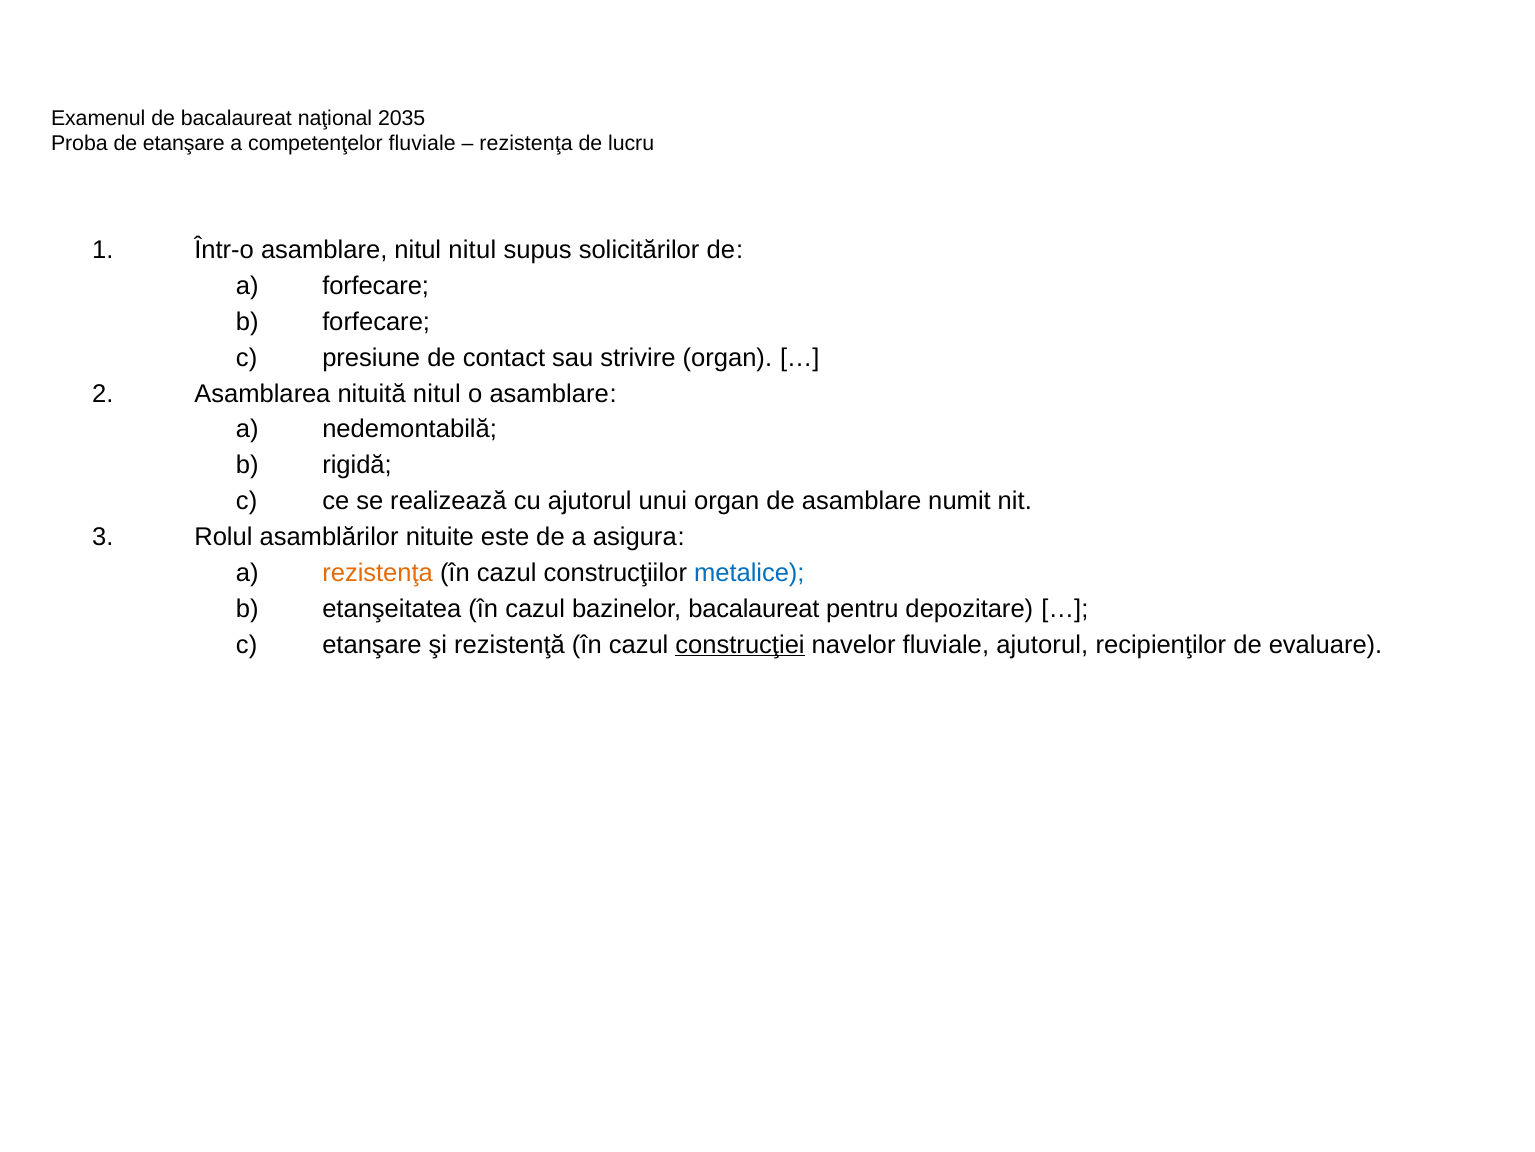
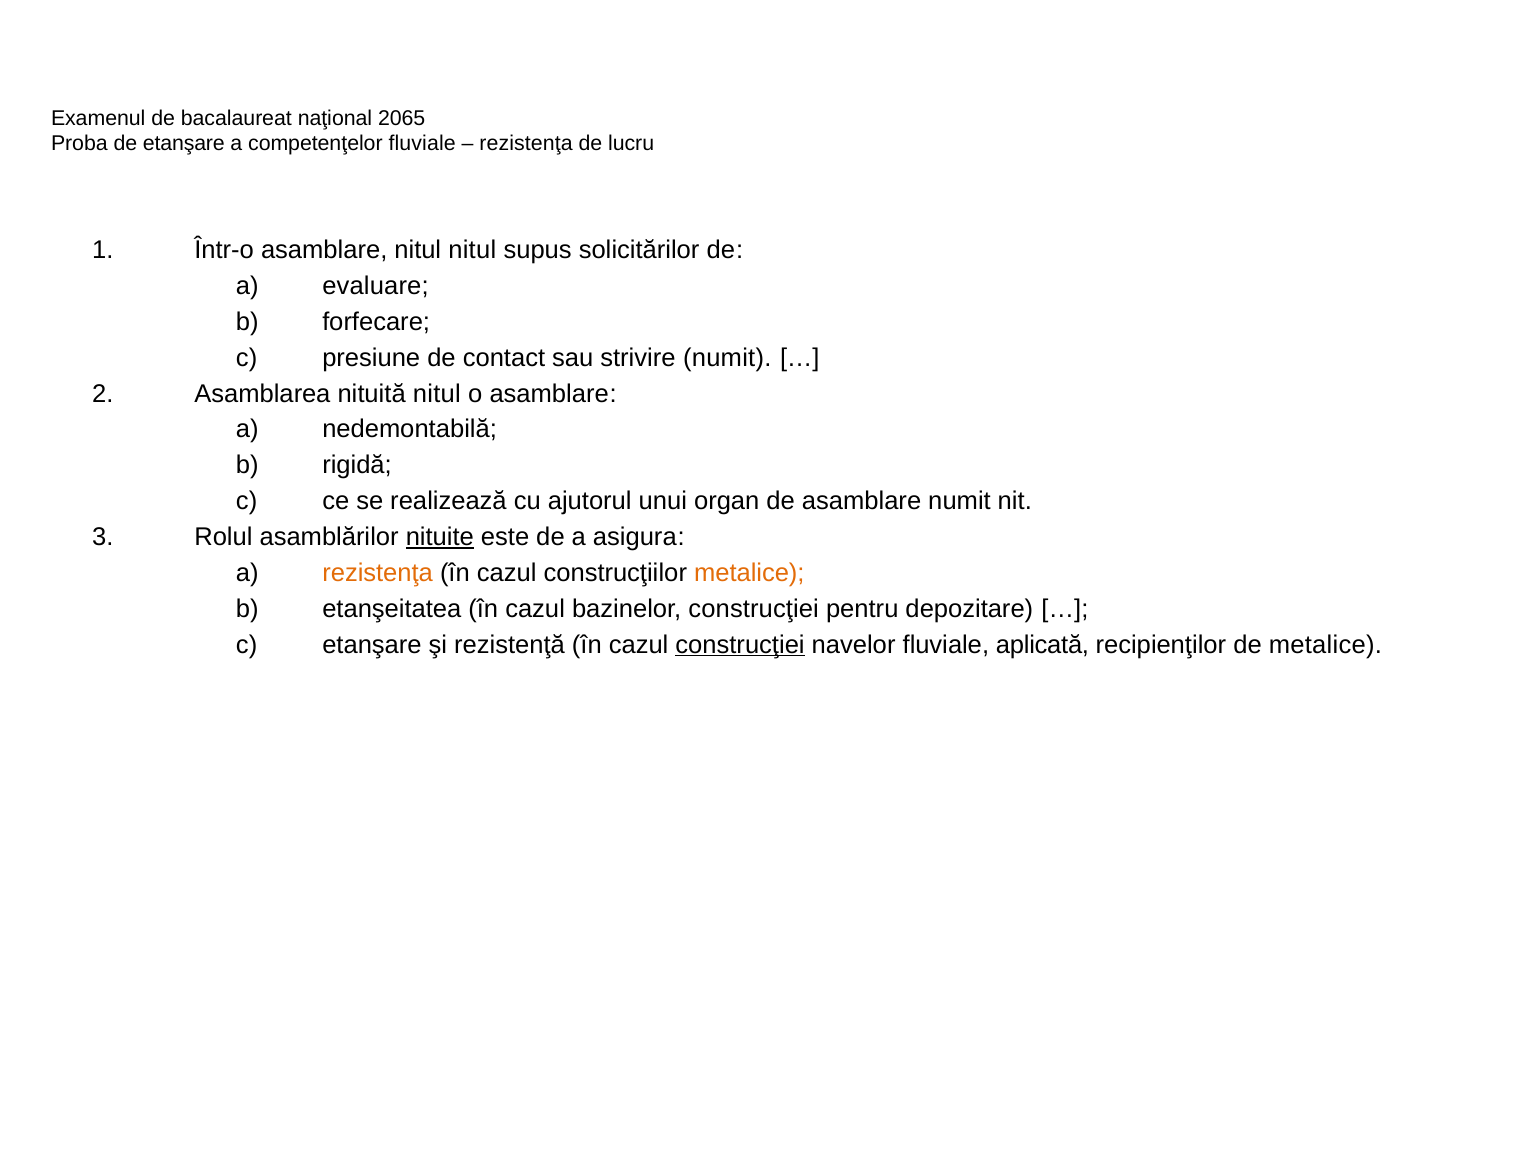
2035: 2035 -> 2065
a forfecare: forfecare -> evaluare
strivire organ: organ -> numit
nituite underline: none -> present
metalice at (749, 573) colour: blue -> orange
bazinelor bacalaureat: bacalaureat -> construcţiei
fluviale ajutorul: ajutorul -> aplicată
de evaluare: evaluare -> metalice
